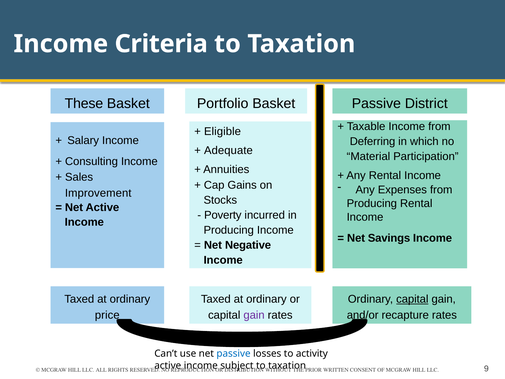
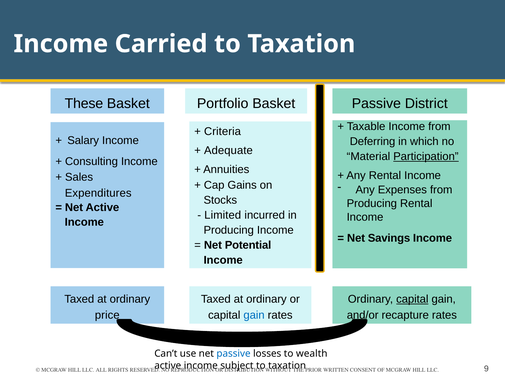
Criteria: Criteria -> Carried
Eligible: Eligible -> Criteria
Participation underline: none -> present
Improvement: Improvement -> Expenditures
Poverty: Poverty -> Limited
Negative: Negative -> Potential
gain at (254, 315) colour: purple -> blue
activity: activity -> wealth
